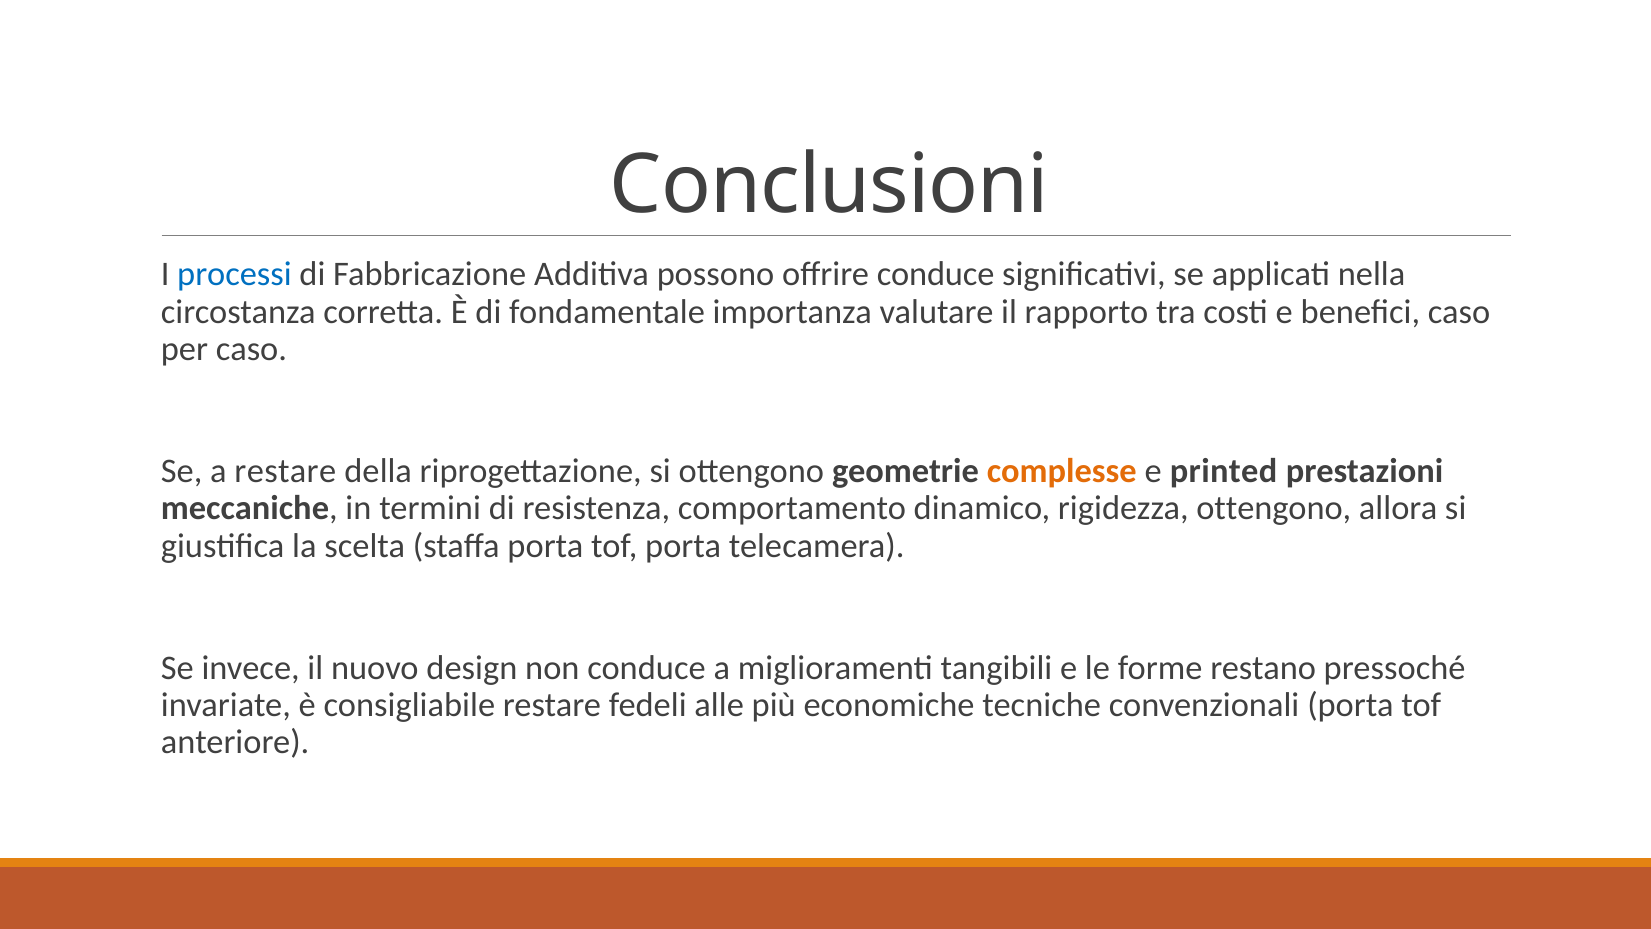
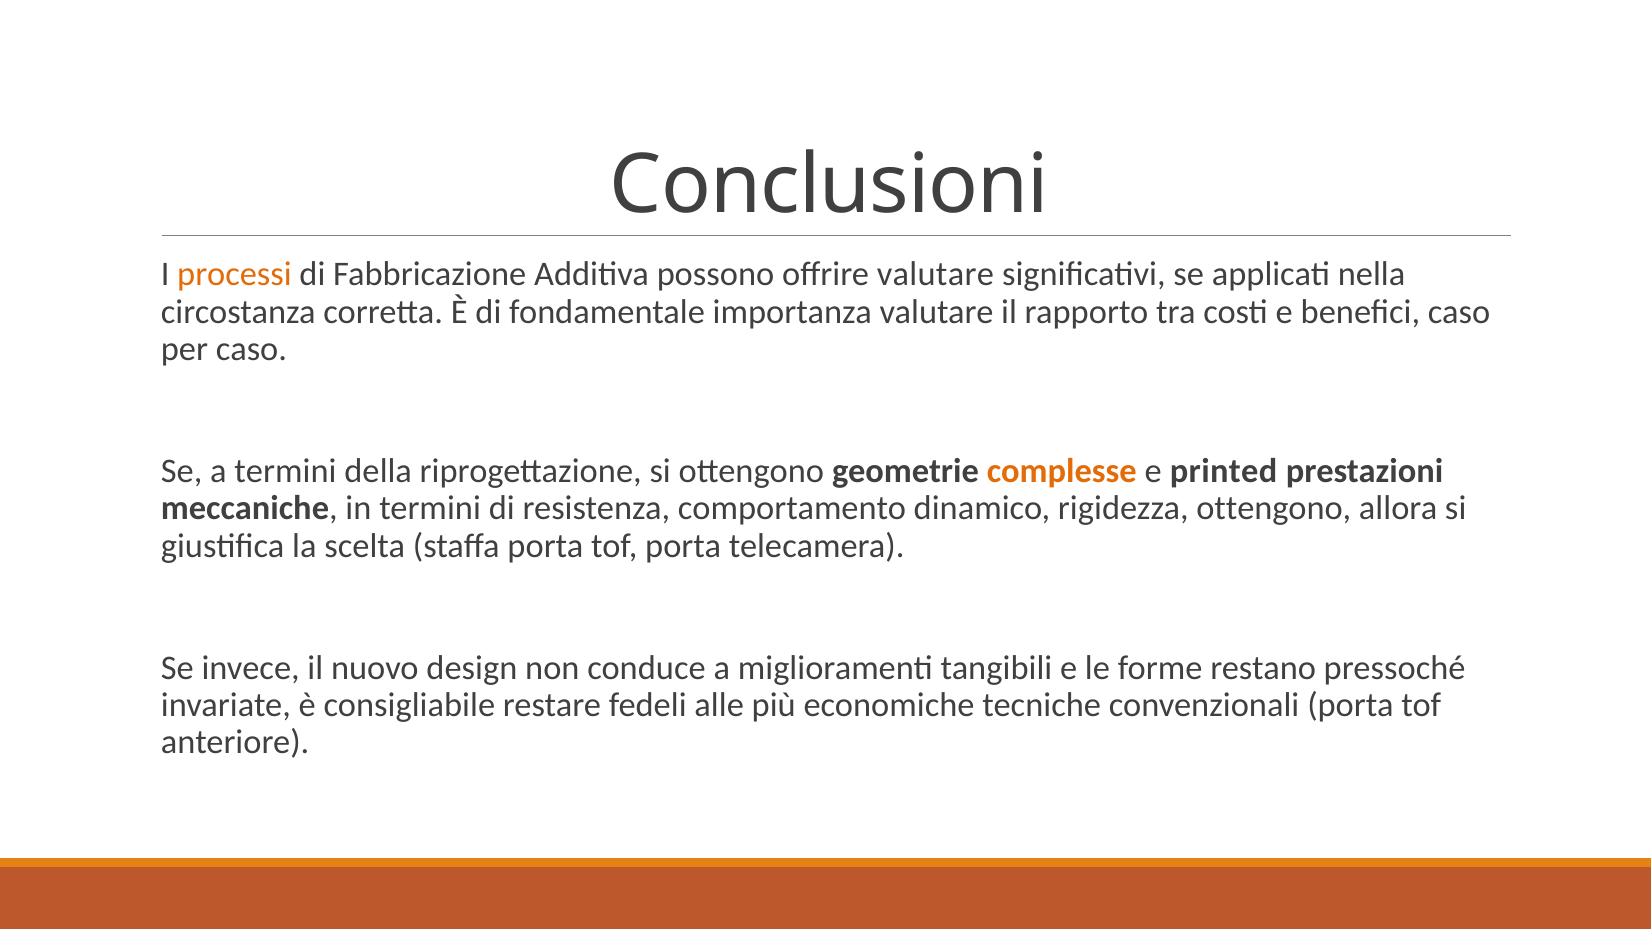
processi colour: blue -> orange
offrire conduce: conduce -> valutare
a restare: restare -> termini
